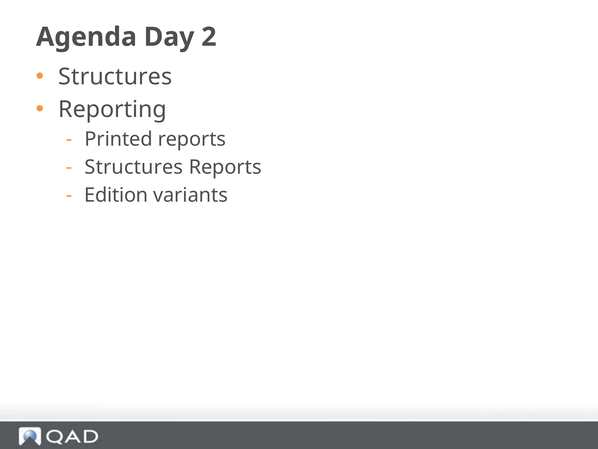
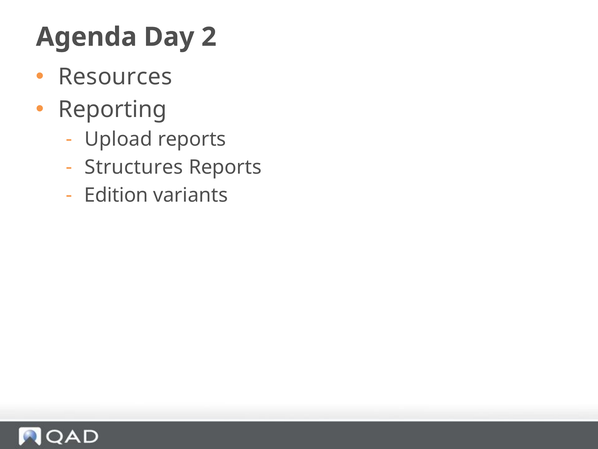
Structures at (115, 77): Structures -> Resources
Printed: Printed -> Upload
